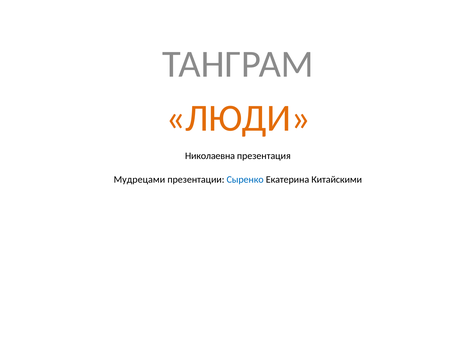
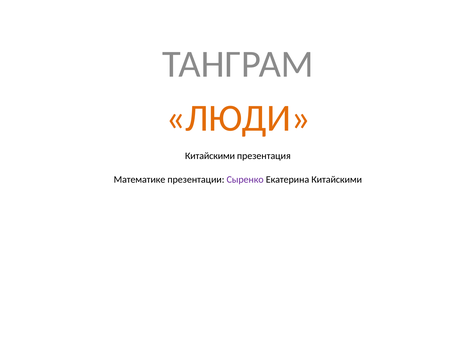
Николаевна at (210, 156): Николаевна -> Китайскими
Мудрецами: Мудрецами -> Математике
Сыренко colour: blue -> purple
